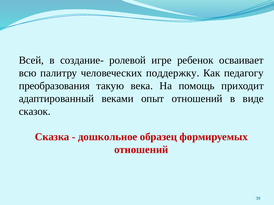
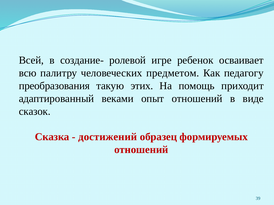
поддержку: поддержку -> предметом
века: века -> этих
дошкольное: дошкольное -> достижений
